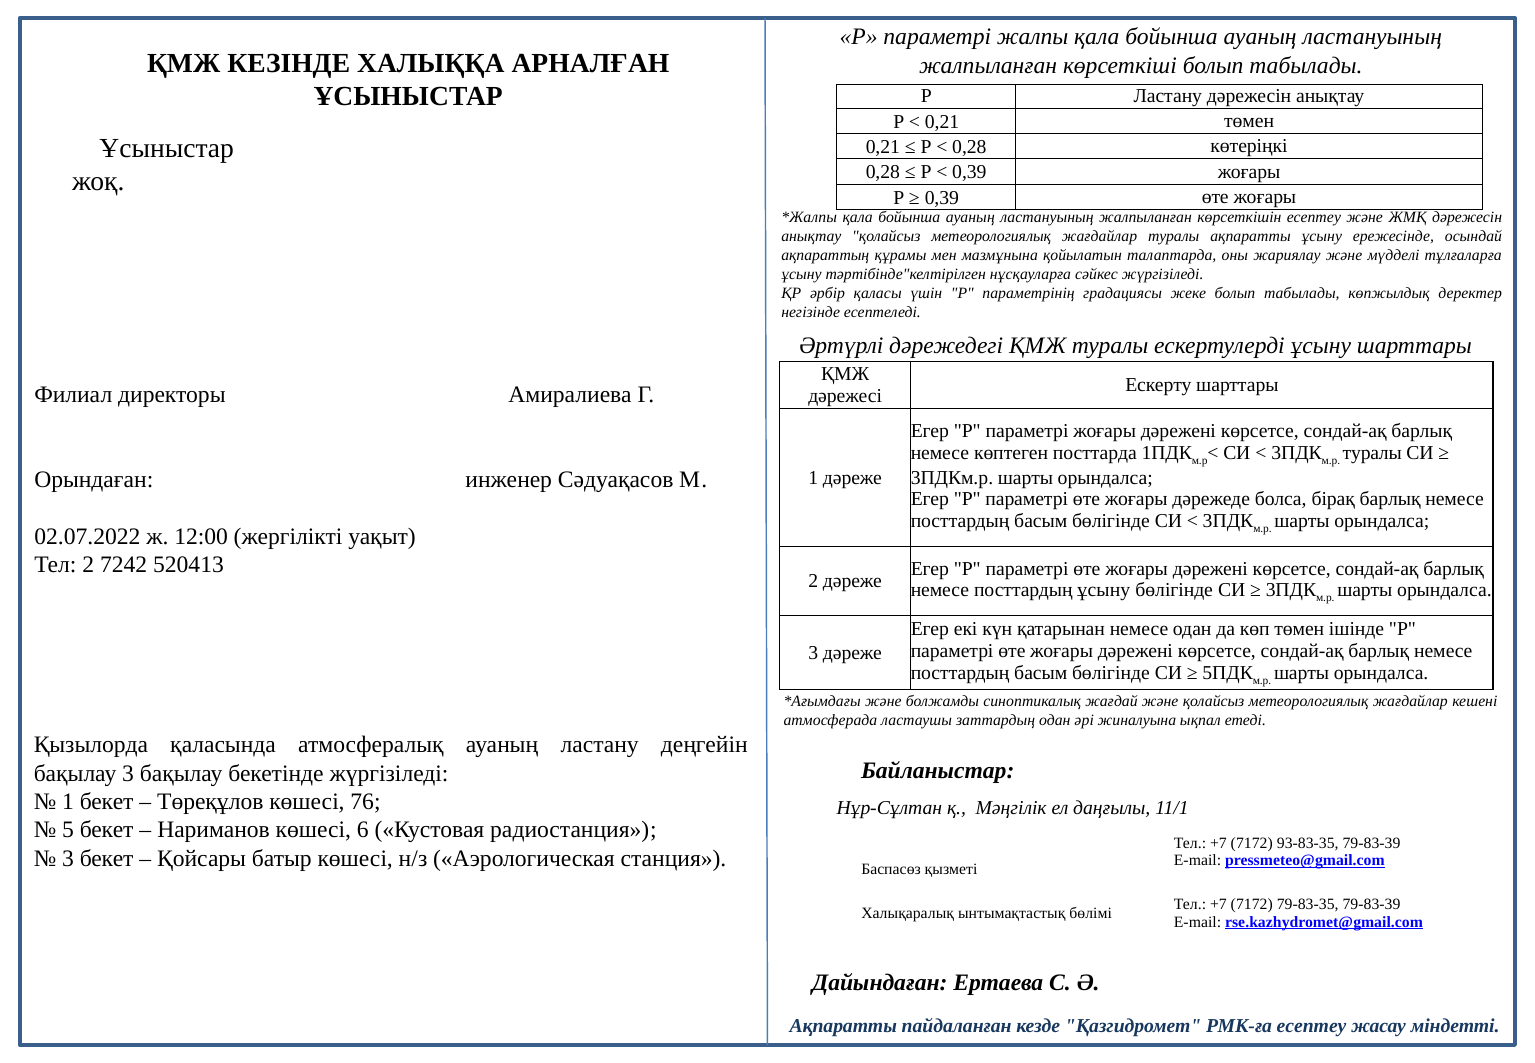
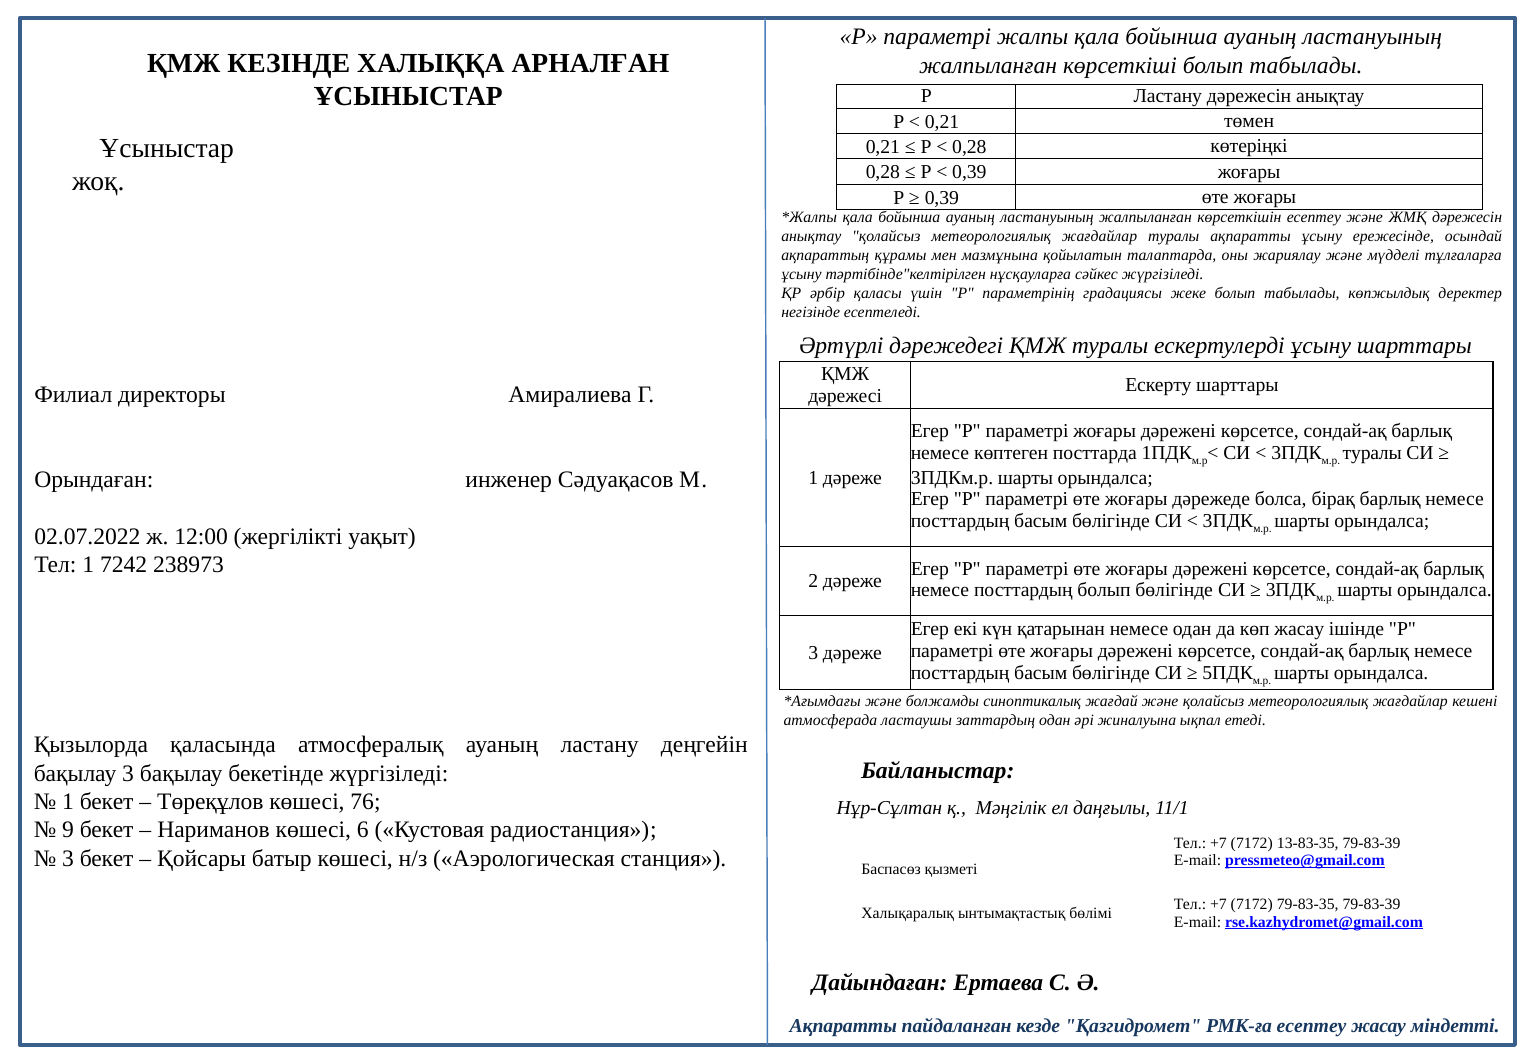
Тел 2: 2 -> 1
520413: 520413 -> 238973
посттардың ұсыну: ұсыну -> болып
көп төмен: төмен -> жасау
5: 5 -> 9
93-83-35: 93-83-35 -> 13-83-35
